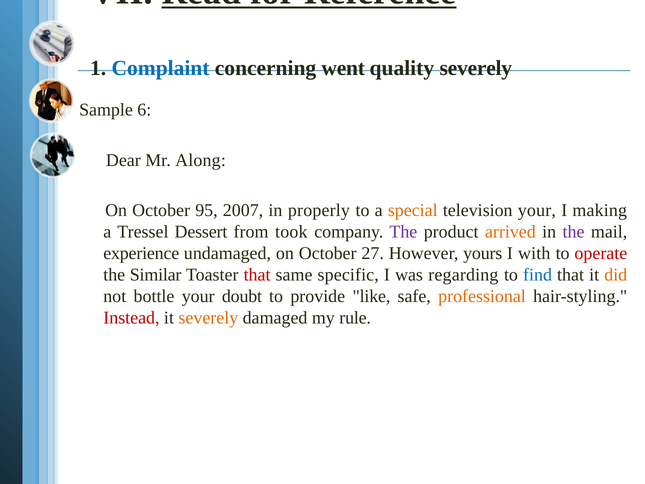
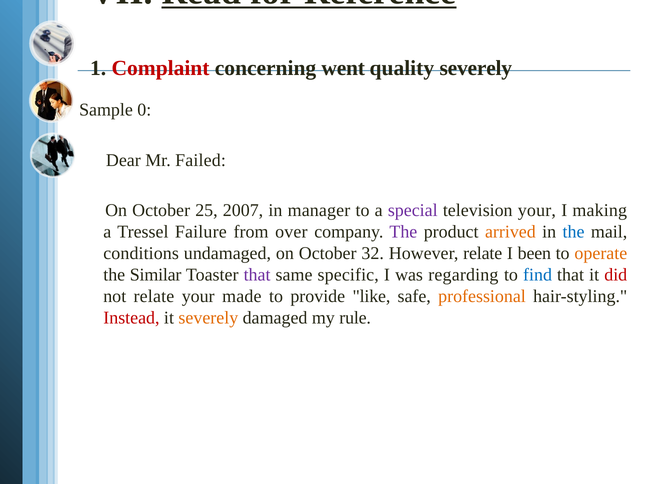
Complaint colour: blue -> red
6: 6 -> 0
Along: Along -> Failed
95: 95 -> 25
properly: properly -> manager
special colour: orange -> purple
Dessert: Dessert -> Failure
took: took -> over
the at (574, 232) colour: purple -> blue
experience: experience -> conditions
27: 27 -> 32
However yours: yours -> relate
with: with -> been
operate colour: red -> orange
that at (257, 275) colour: red -> purple
did colour: orange -> red
not bottle: bottle -> relate
doubt: doubt -> made
